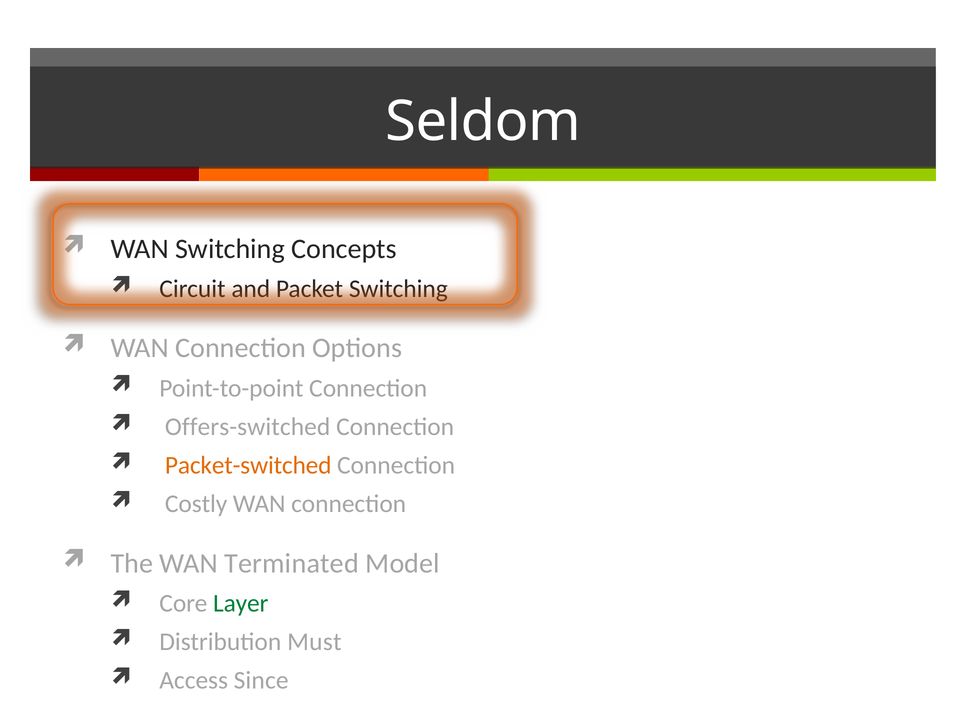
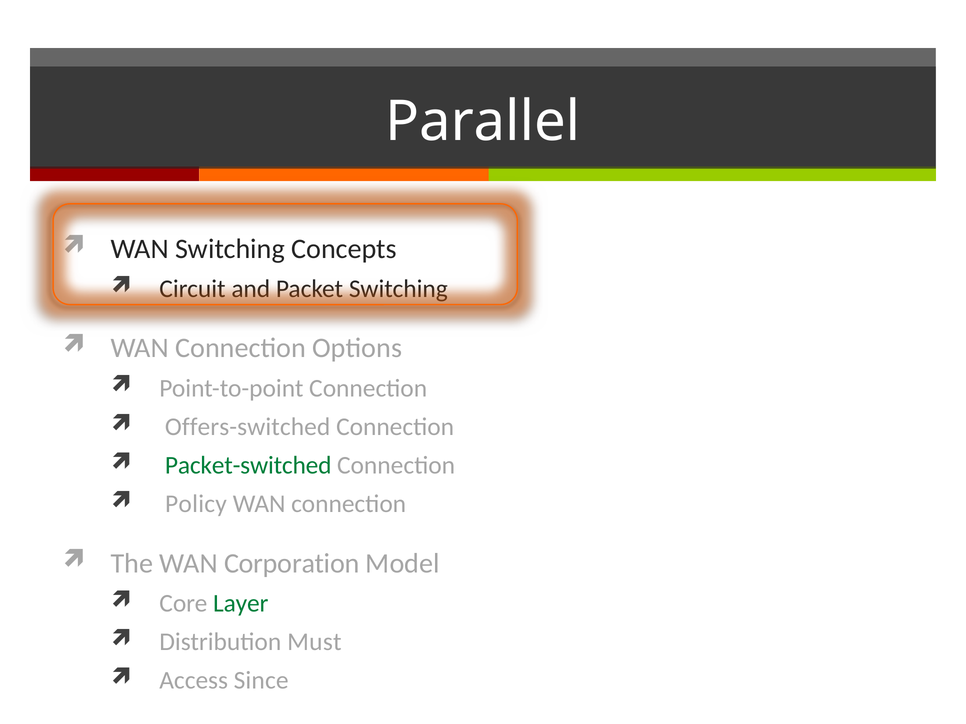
Seldom: Seldom -> Parallel
Packet-switched colour: orange -> green
Costly: Costly -> Policy
Terminated: Terminated -> Corporation
